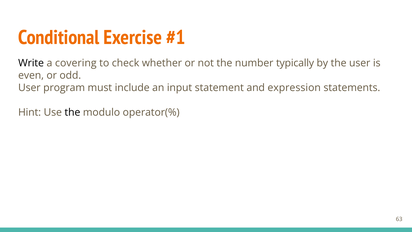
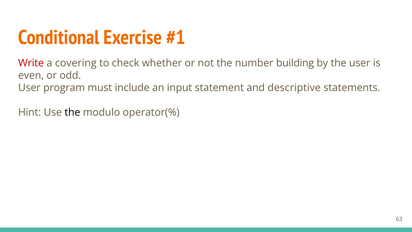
Write colour: black -> red
typically: typically -> building
expression: expression -> descriptive
